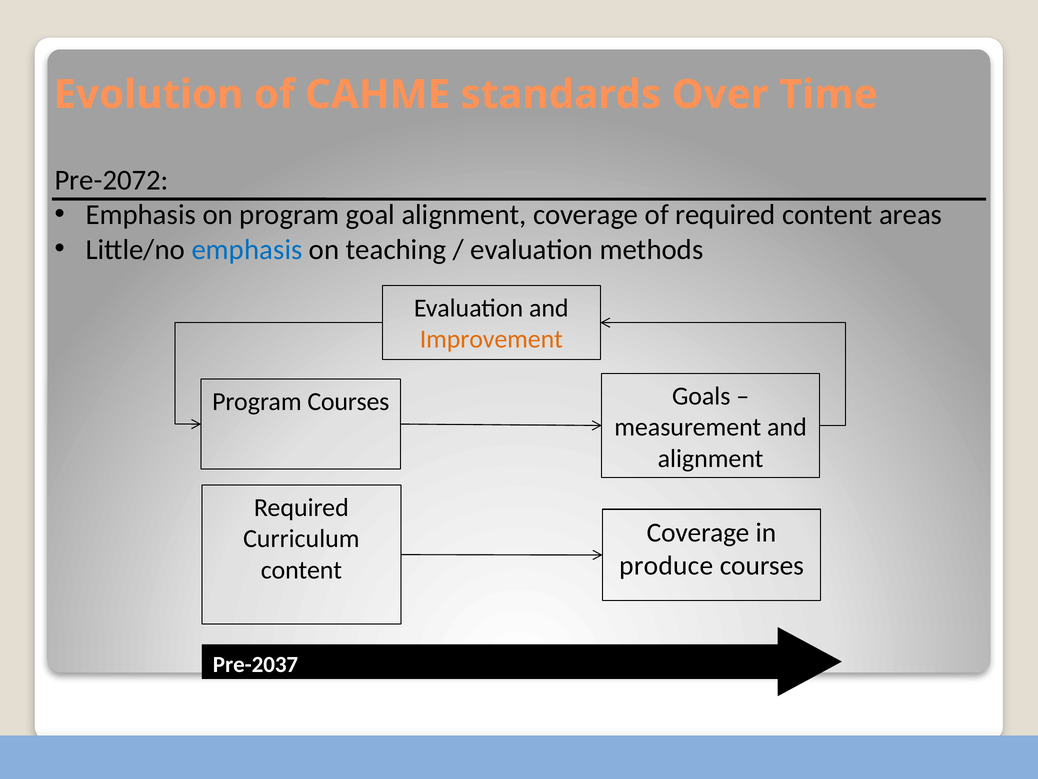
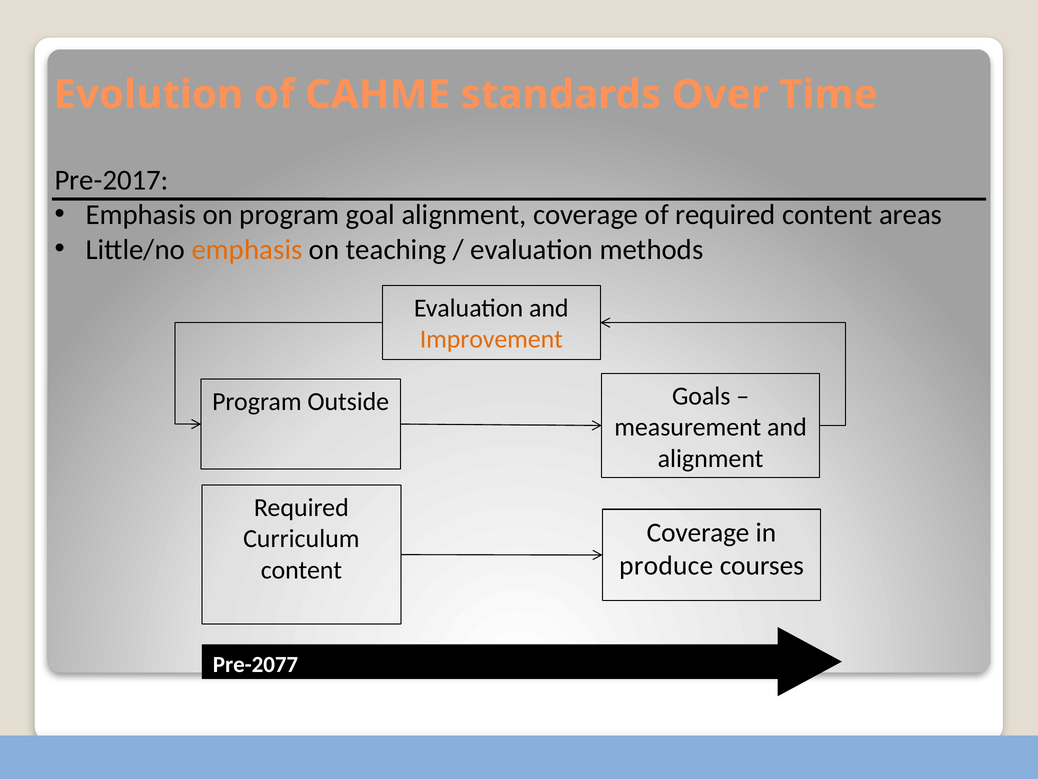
Pre-2072: Pre-2072 -> Pre-2017
emphasis at (247, 249) colour: blue -> orange
Program Courses: Courses -> Outside
Pre-2037: Pre-2037 -> Pre-2077
